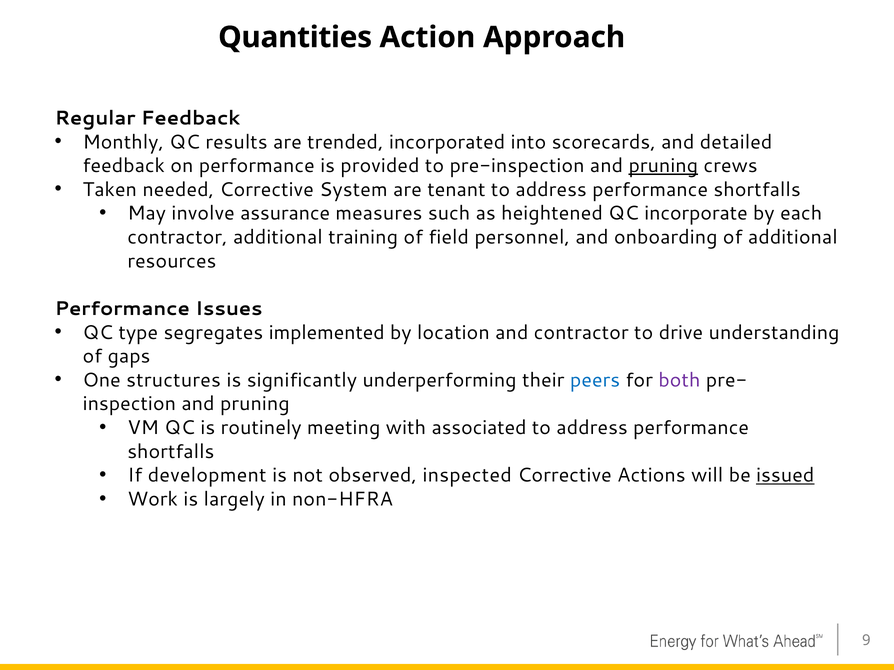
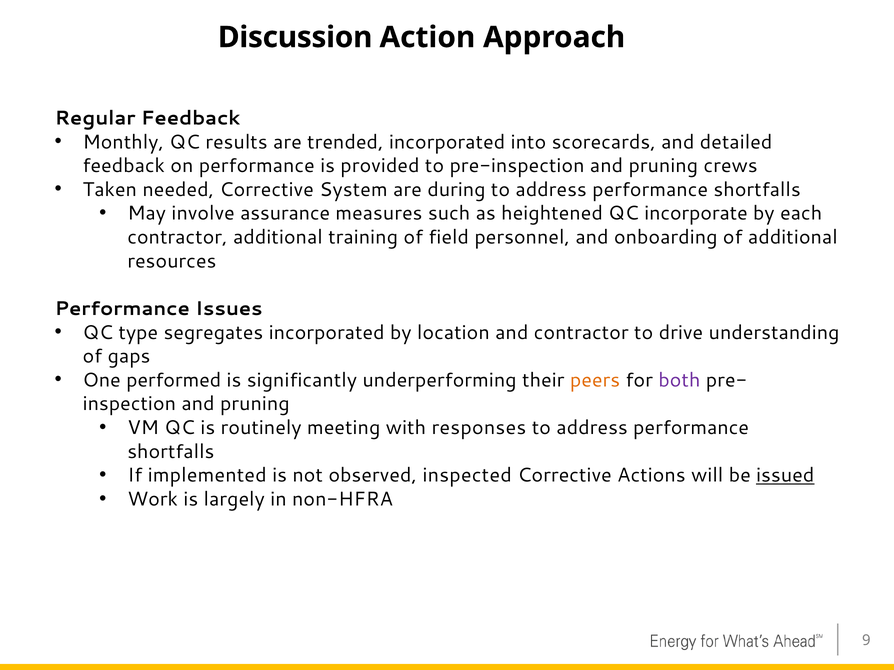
Quantities: Quantities -> Discussion
pruning at (663, 166) underline: present -> none
tenant: tenant -> during
segregates implemented: implemented -> incorporated
structures: structures -> performed
peers colour: blue -> orange
associated: associated -> responses
development: development -> implemented
